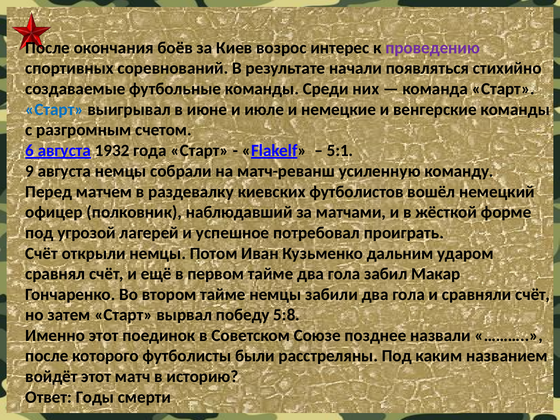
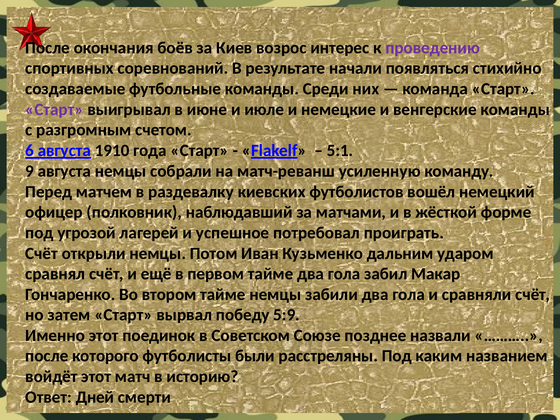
Старт at (54, 109) colour: blue -> purple
1932: 1932 -> 1910
5:8: 5:8 -> 5:9
Годы: Годы -> Дней
